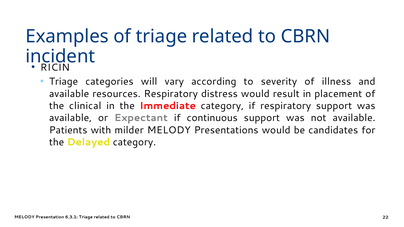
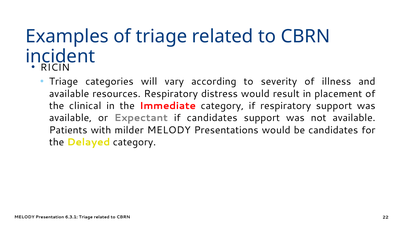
if continuous: continuous -> candidates
